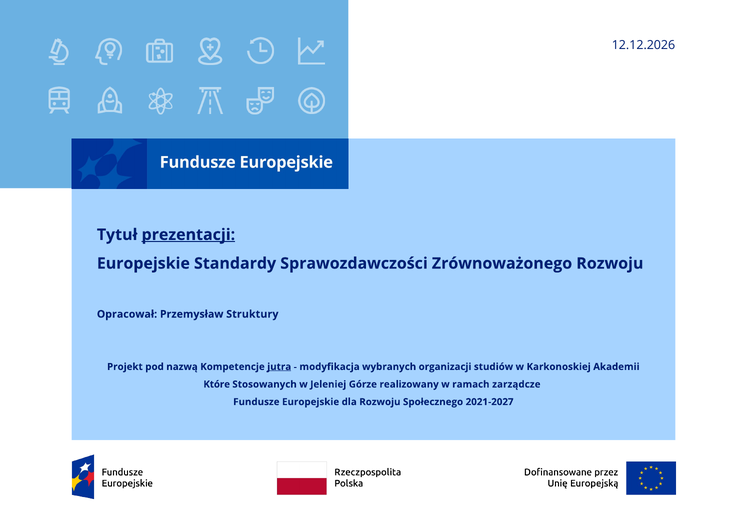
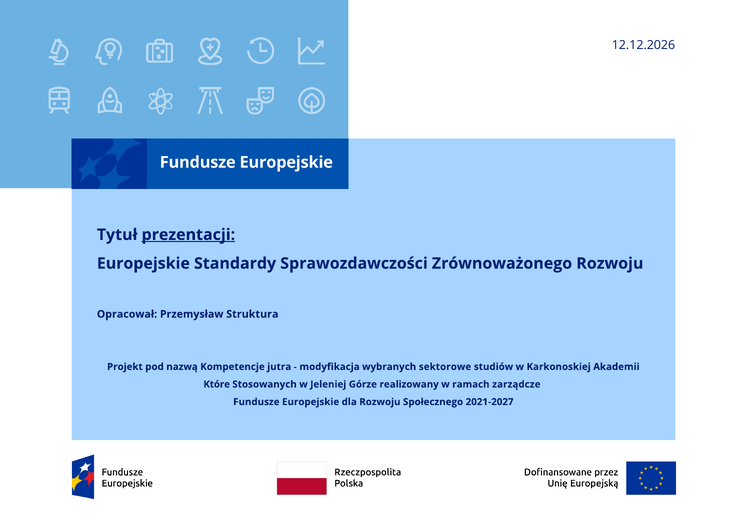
Struktury: Struktury -> Struktura
jutra underline: present -> none
organizacji: organizacji -> sektorowe
